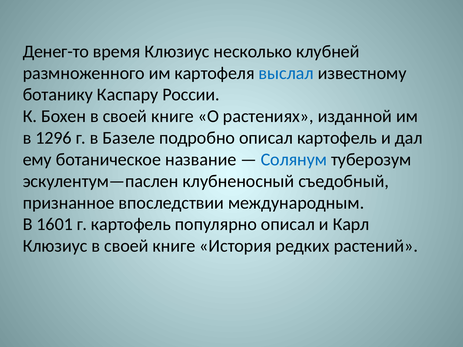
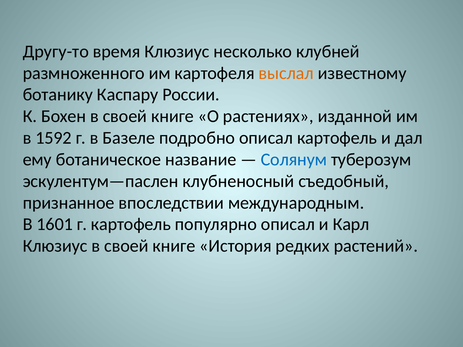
Денег-то: Денег-то -> Другу-то
выслал colour: blue -> orange
1296: 1296 -> 1592
